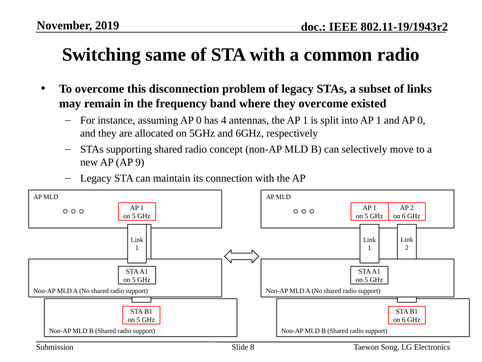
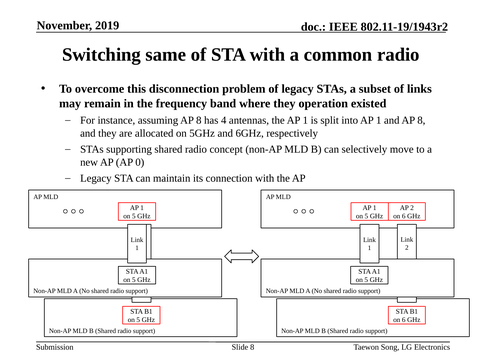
they overcome: overcome -> operation
assuming AP 0: 0 -> 8
and AP 0: 0 -> 8
9: 9 -> 0
